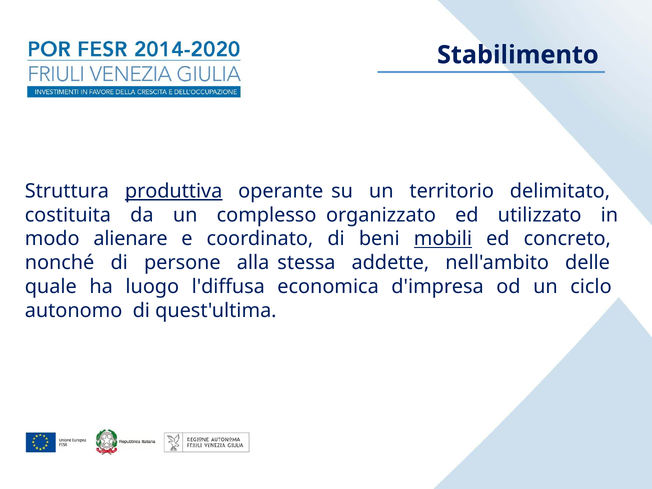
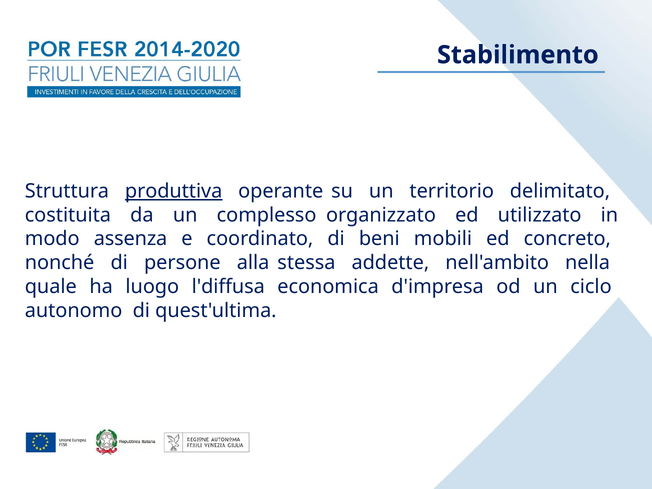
alienare: alienare -> assenza
mobili underline: present -> none
delle: delle -> nella
